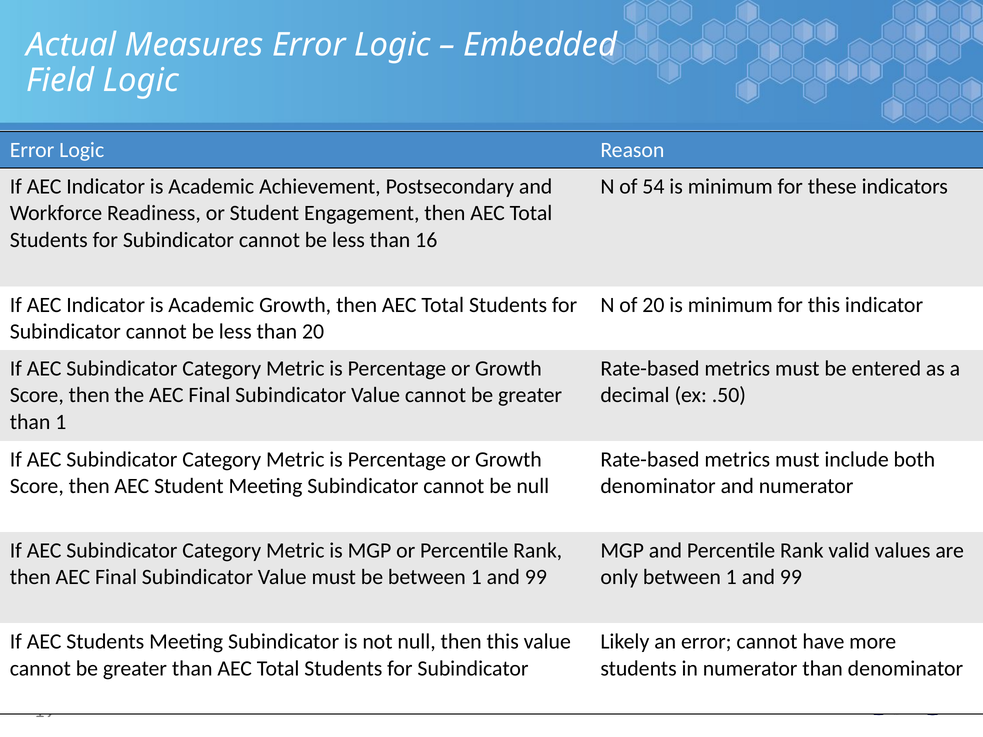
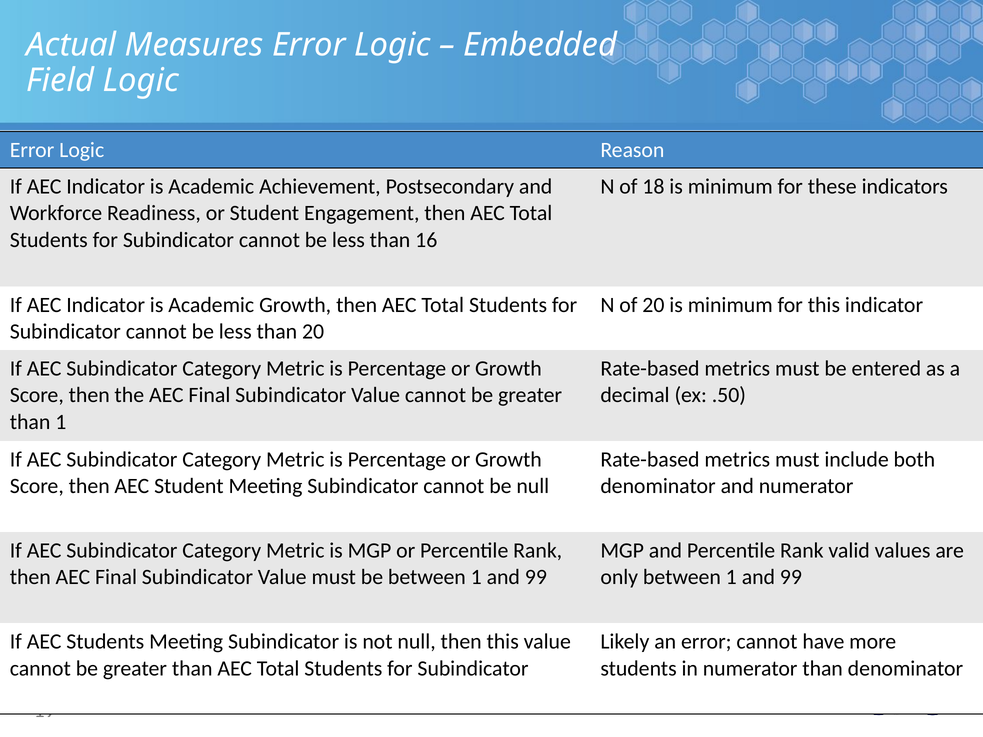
54: 54 -> 18
